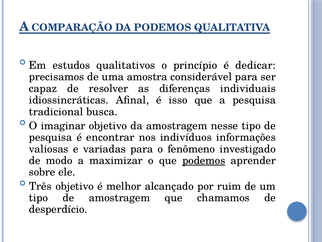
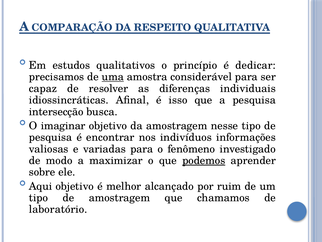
DA PODEMOS: PODEMOS -> RESPEITO
uma underline: none -> present
tradicional: tradicional -> intersecção
Três: Três -> Aqui
desperdício: desperdício -> laboratório
